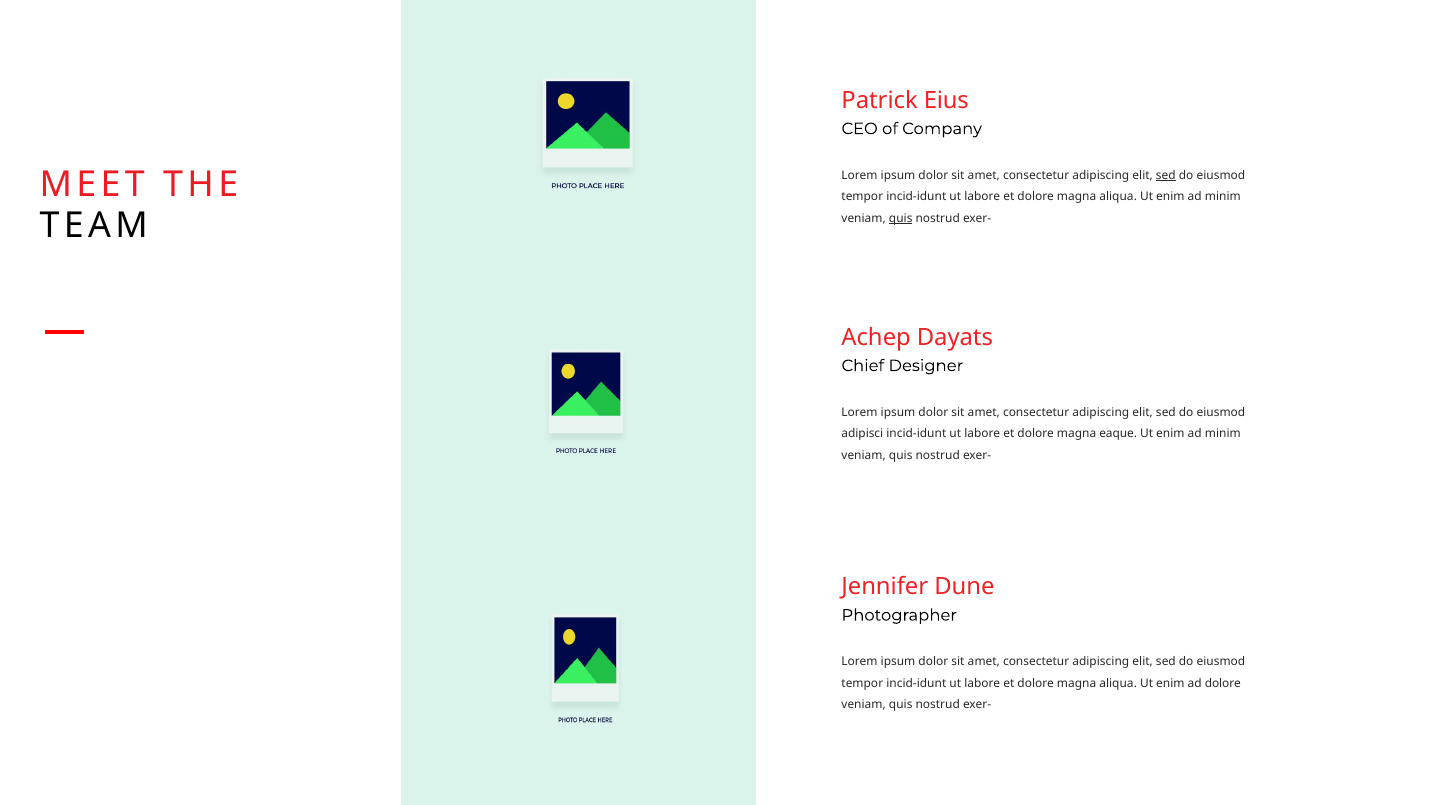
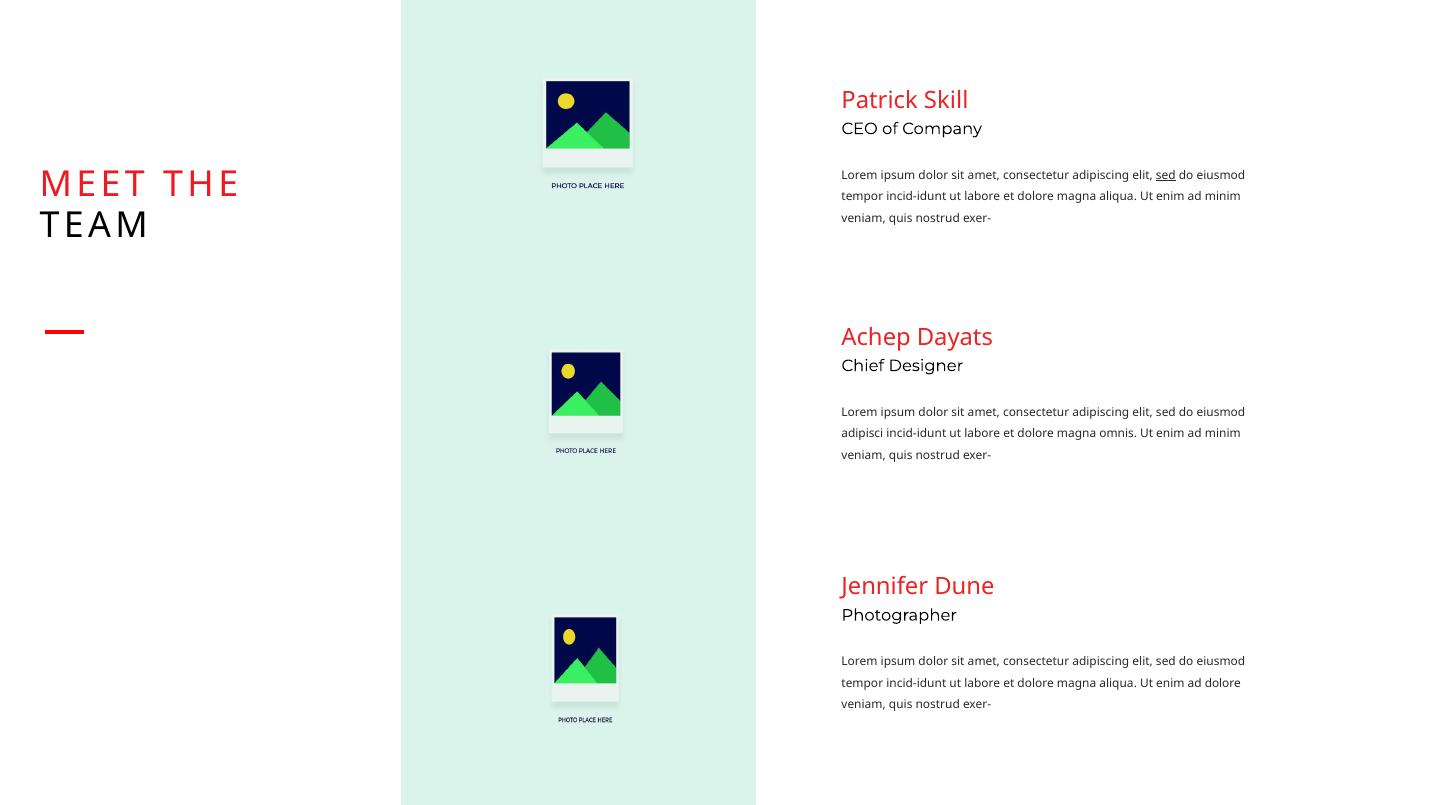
Eius: Eius -> Skill
quis at (901, 218) underline: present -> none
eaque: eaque -> omnis
